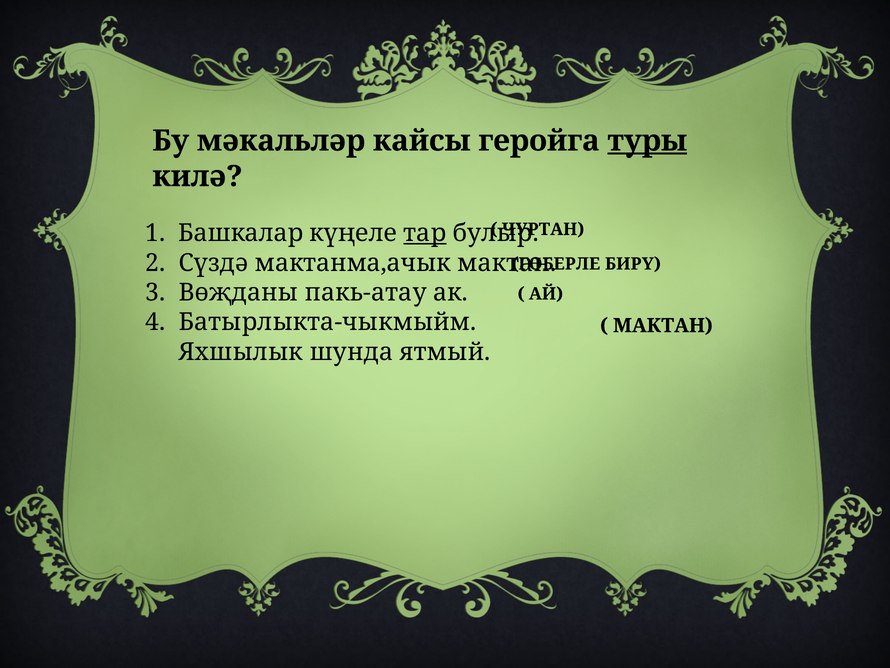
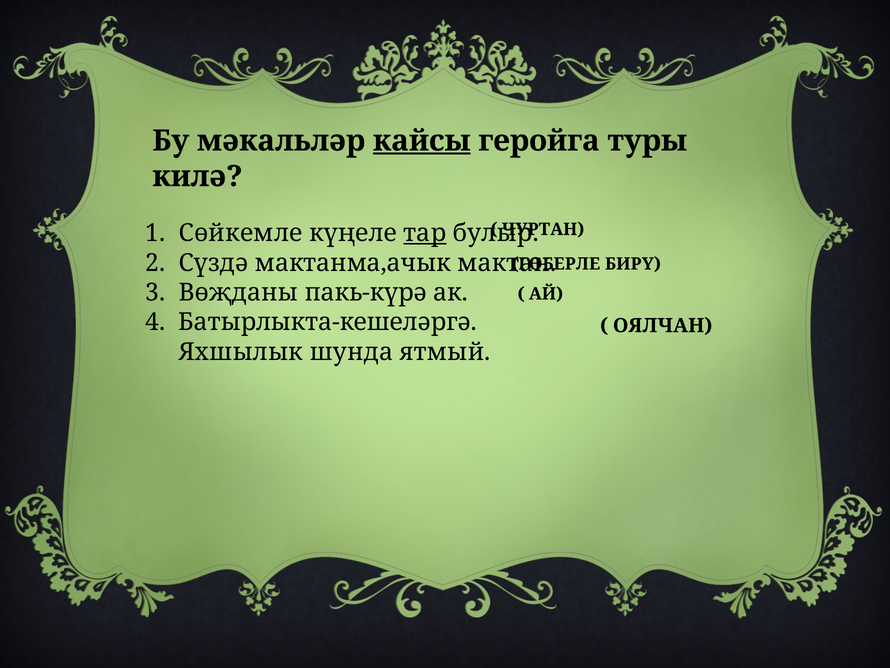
кайсы underline: none -> present
туры underline: present -> none
Башкалар: Башкалар -> Сөйкемле
пакь-атау: пакь-атау -> пакь-күрә
Батырлыкта-чыкмыйм: Батырлыкта-чыкмыйм -> Батырлыкта-кешеләргә
МАКТАН at (663, 325): МАКТАН -> ОЯЛЧАН
